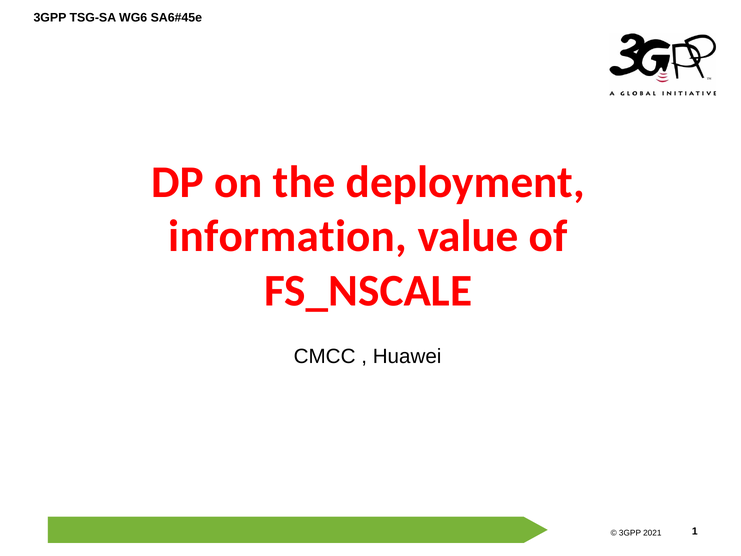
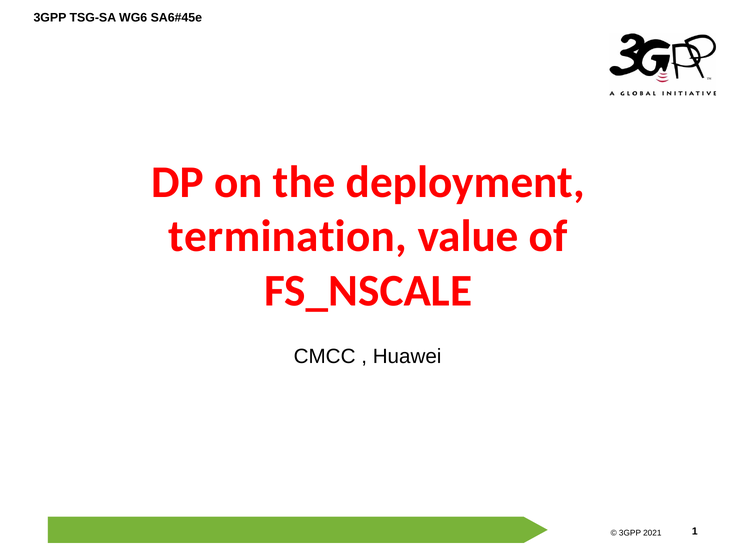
information: information -> termination
